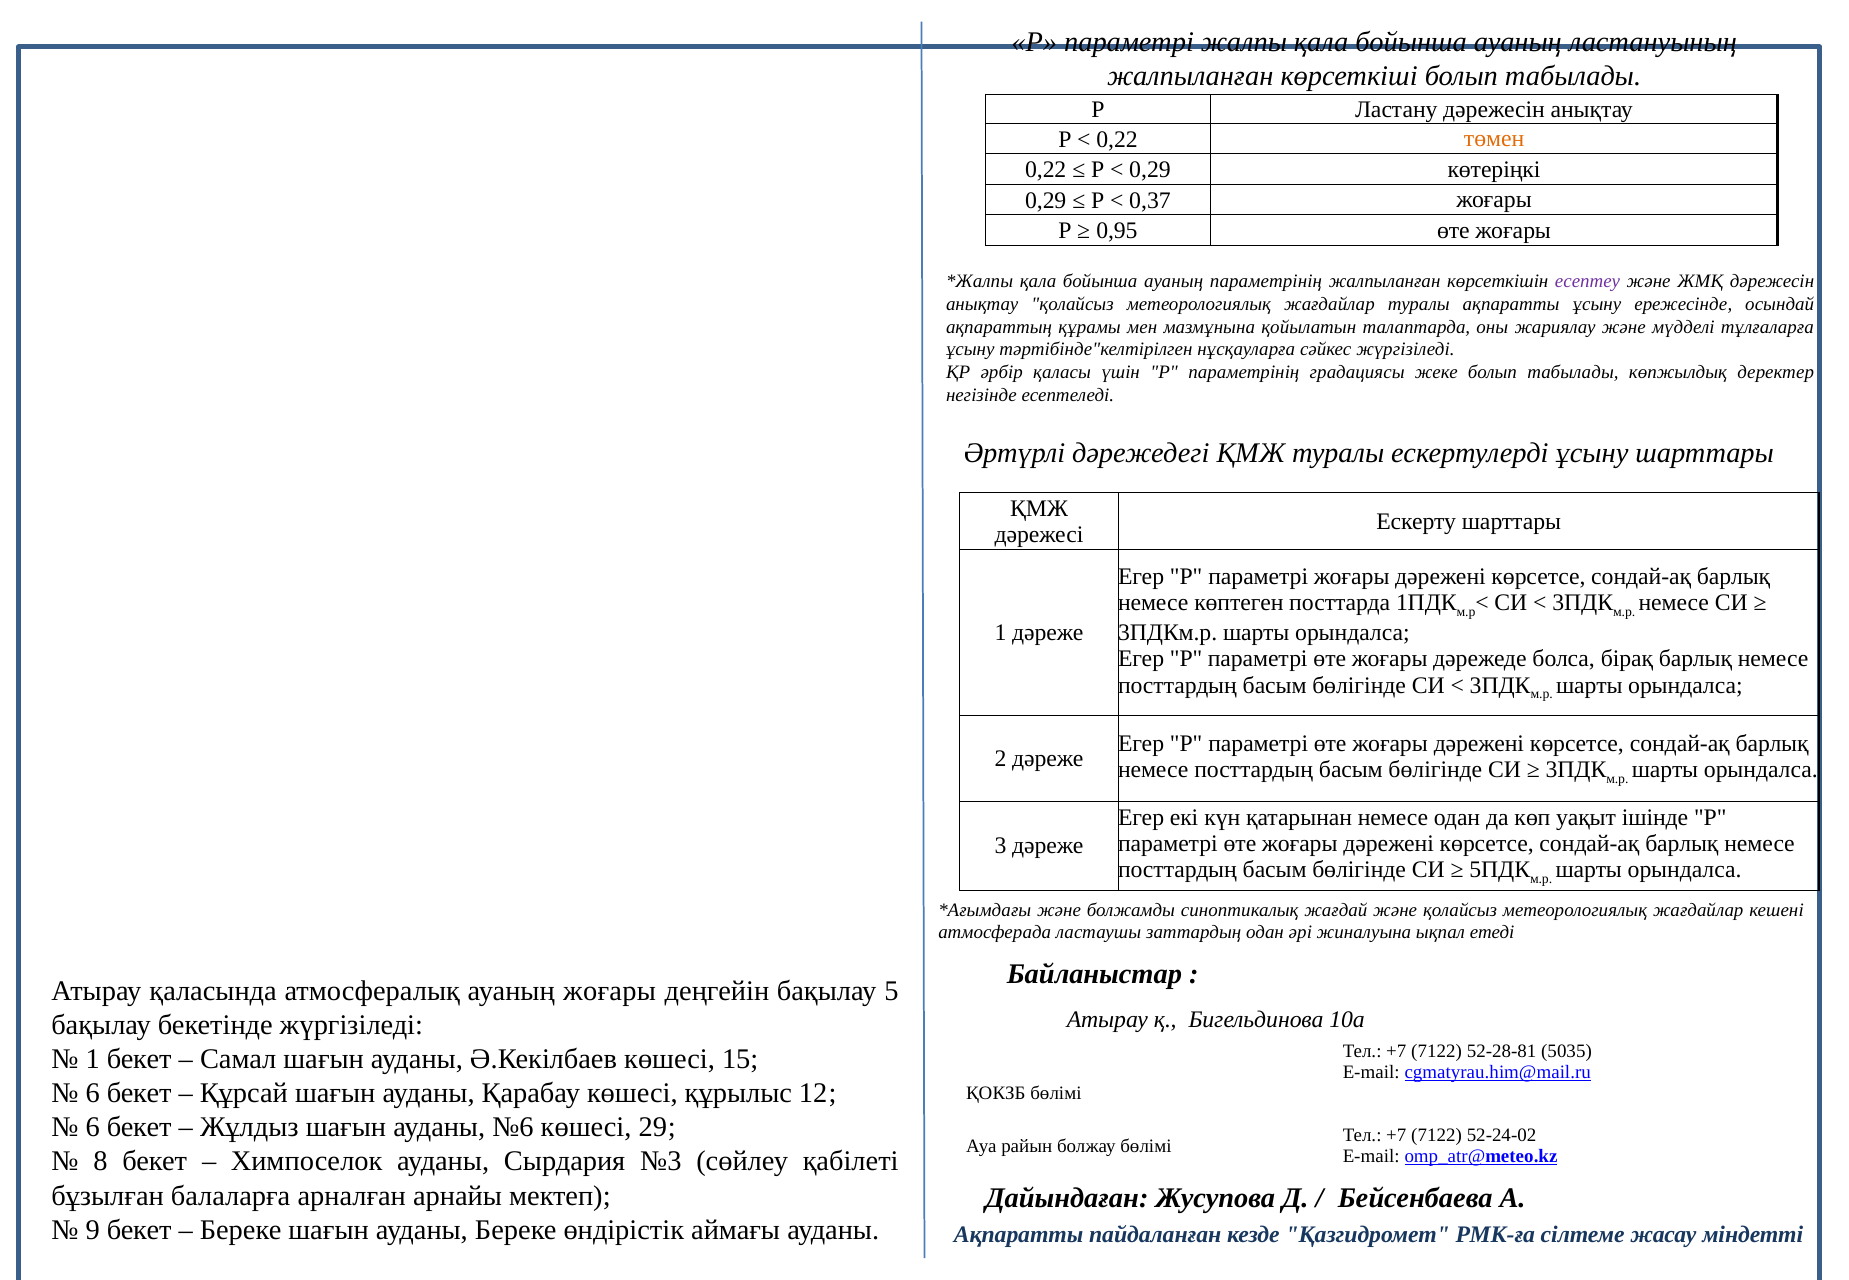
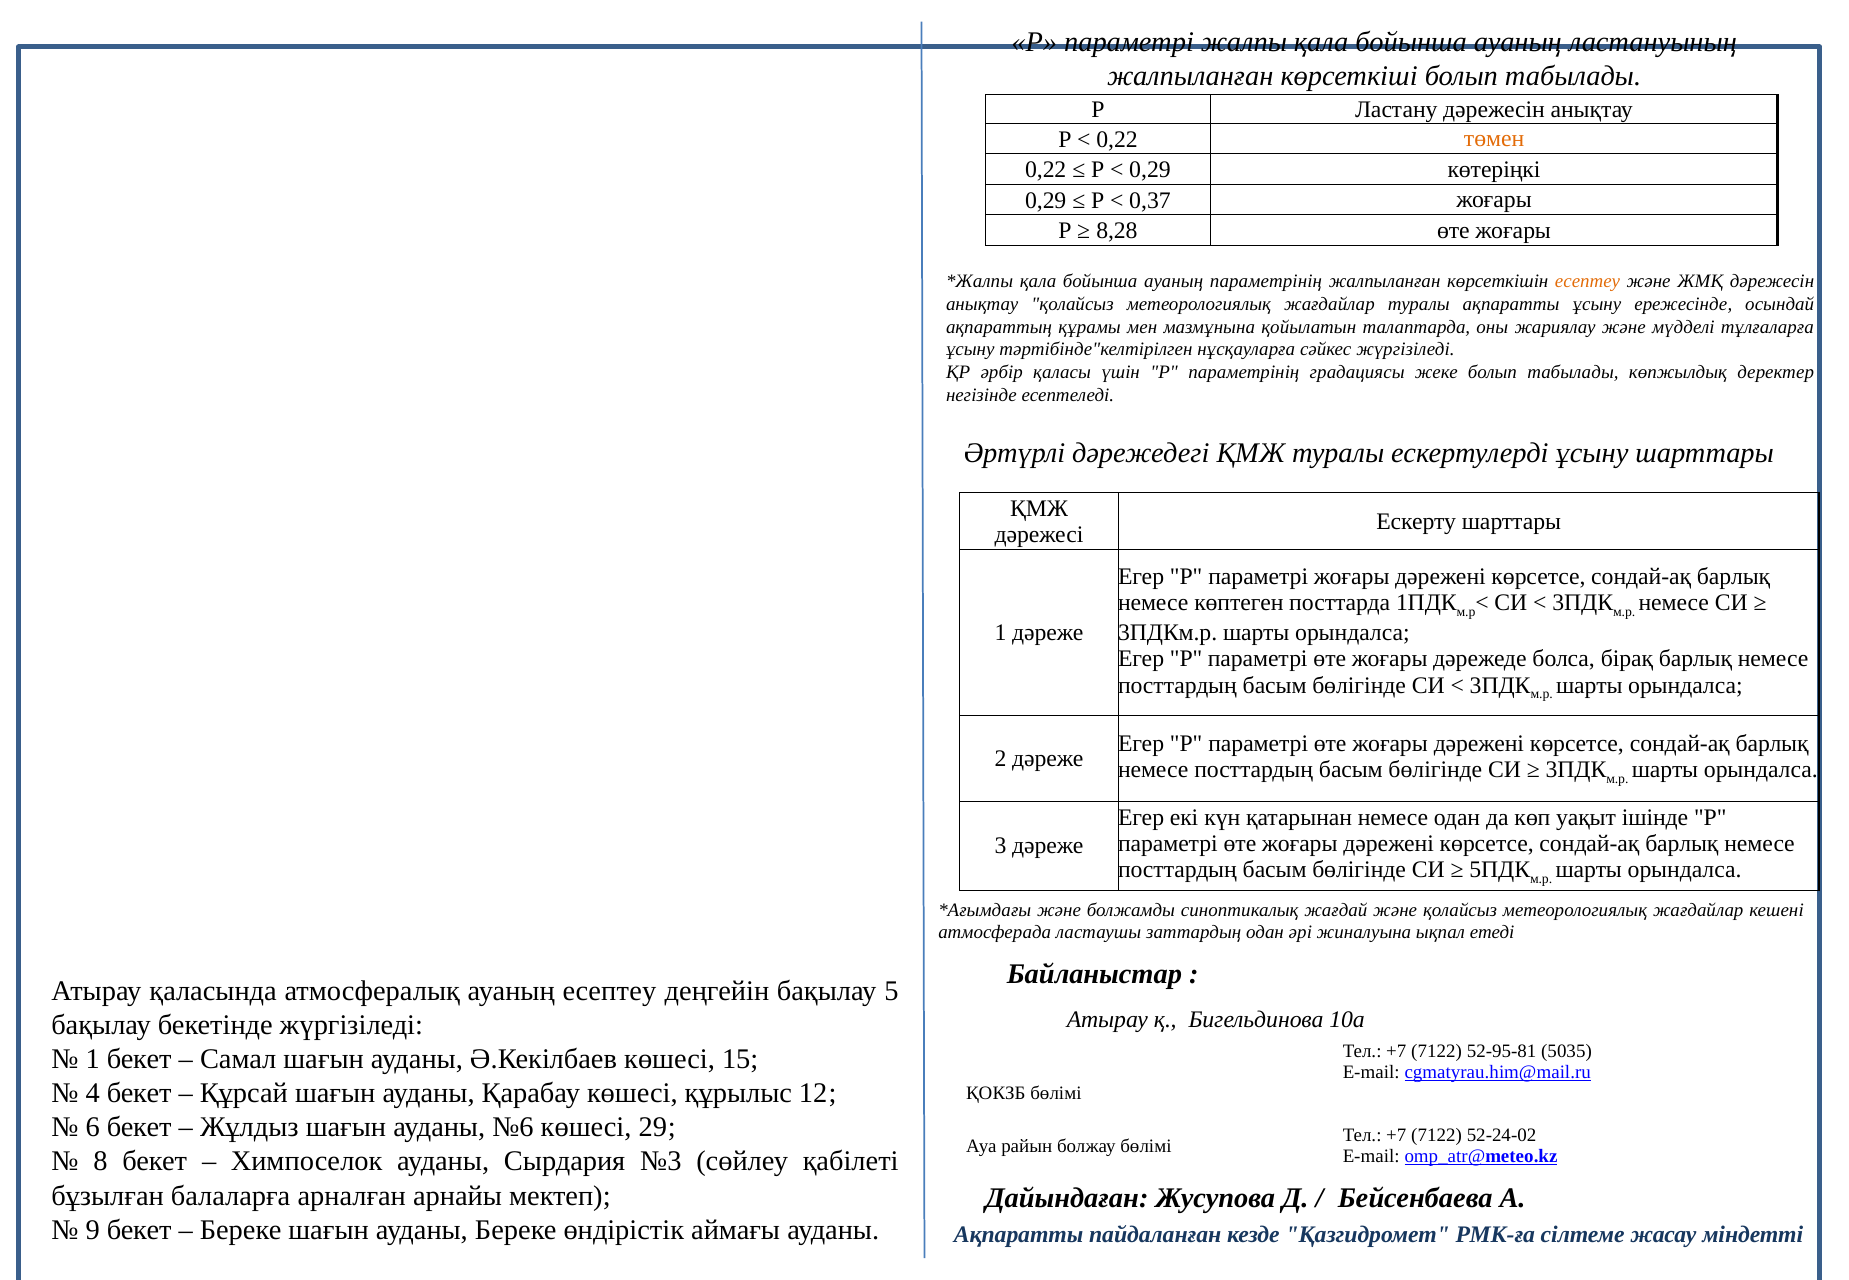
0,95: 0,95 -> 8,28
есептеу at (1588, 281) colour: purple -> orange
ауаның жоғары: жоғары -> есептеу
52-28-81: 52-28-81 -> 52-95-81
6 at (93, 1093): 6 -> 4
